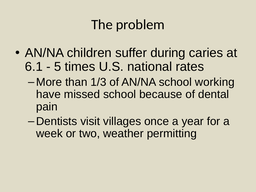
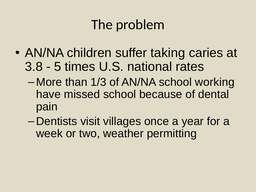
during: during -> taking
6.1: 6.1 -> 3.8
